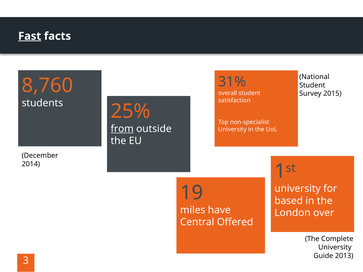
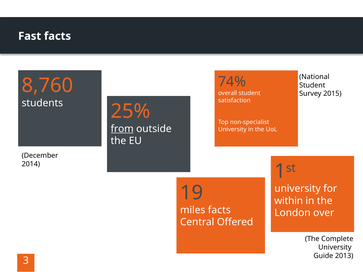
Fast underline: present -> none
31%: 31% -> 74%
based: based -> within
miles have: have -> facts
